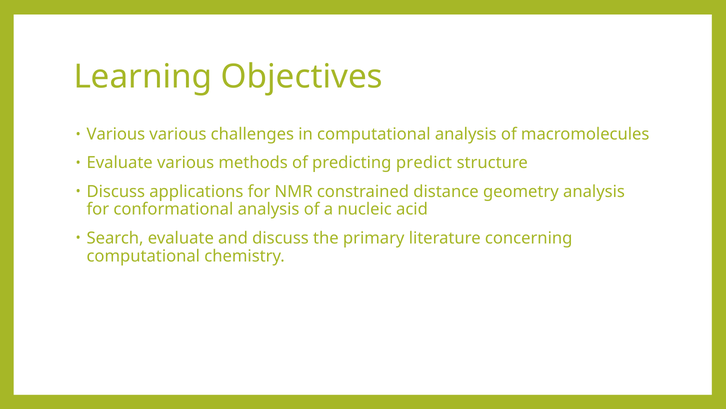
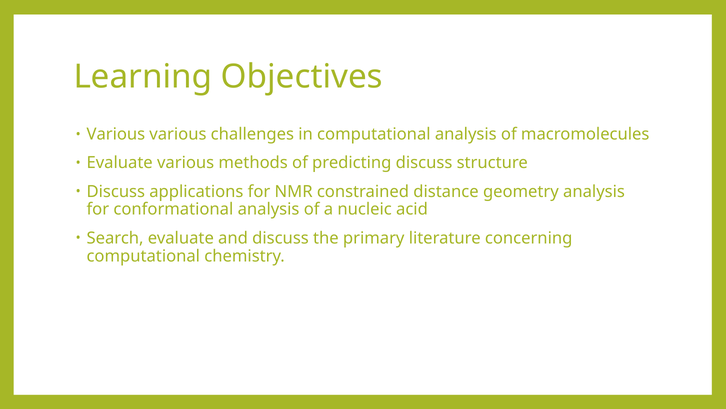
predicting predict: predict -> discuss
